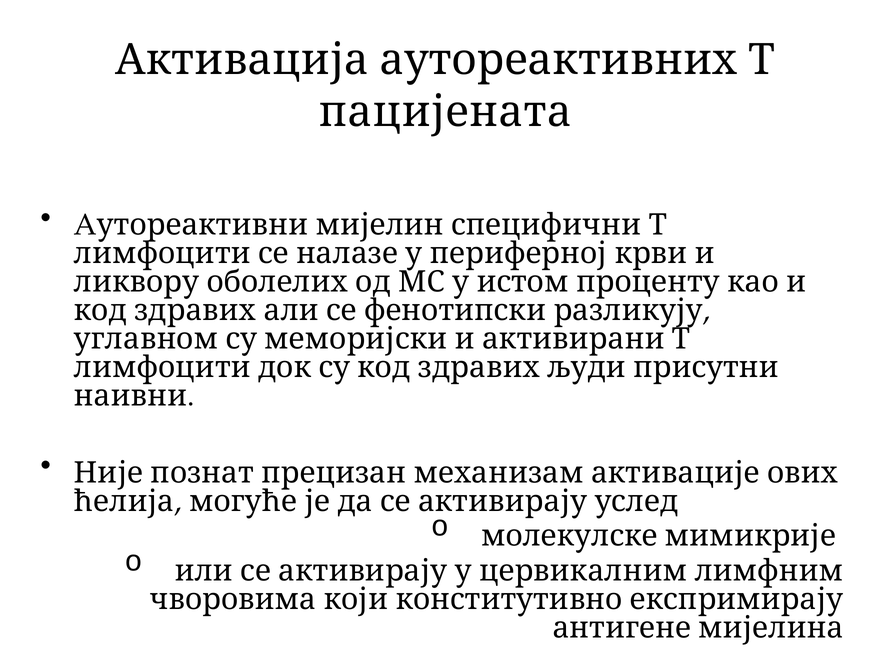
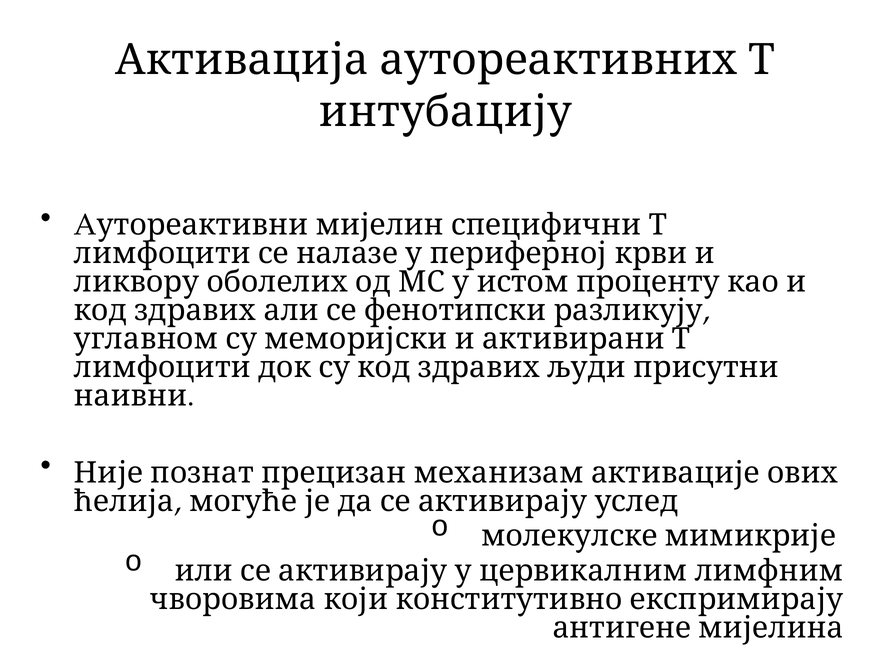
пацијената: пацијената -> интубацију
